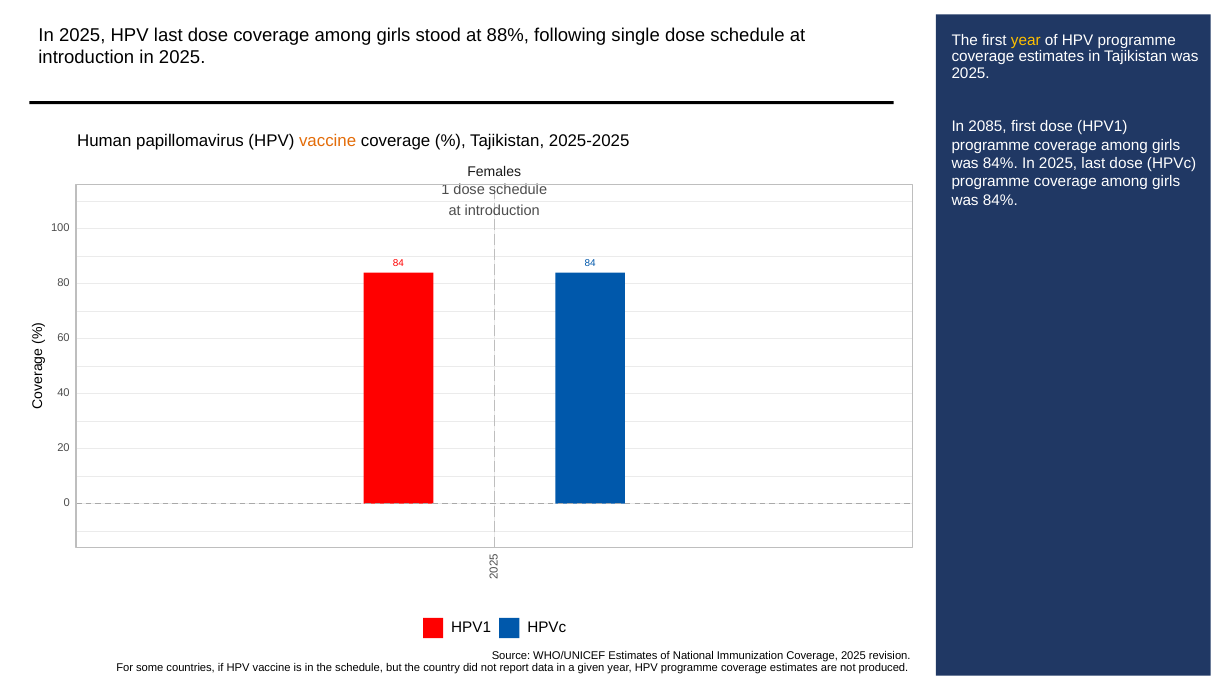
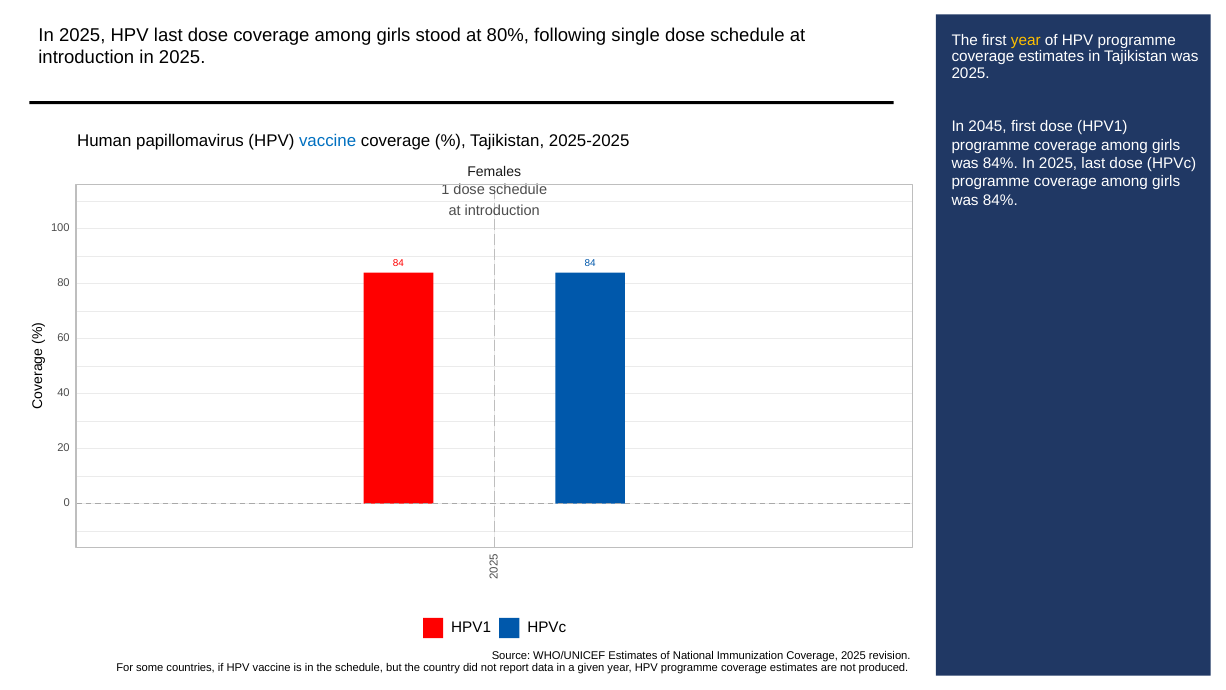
88%: 88% -> 80%
2085: 2085 -> 2045
vaccine at (328, 141) colour: orange -> blue
